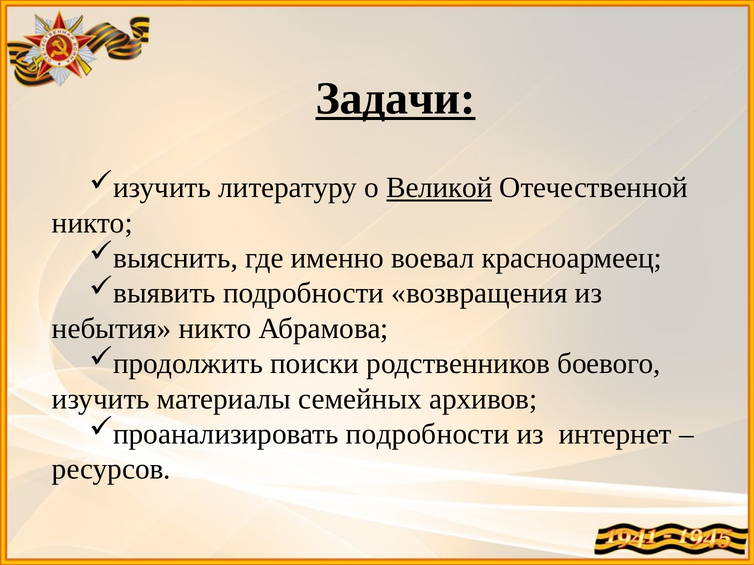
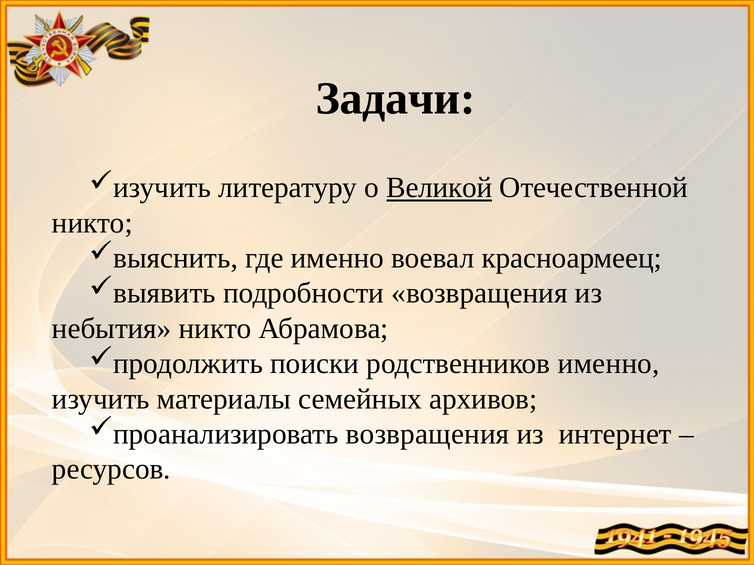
Задачи underline: present -> none
родственников боевого: боевого -> именно
подробности at (428, 434): подробности -> возвращения
